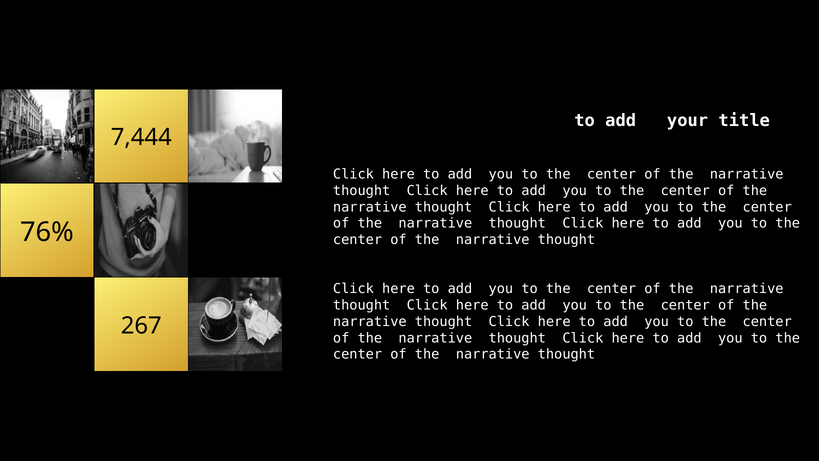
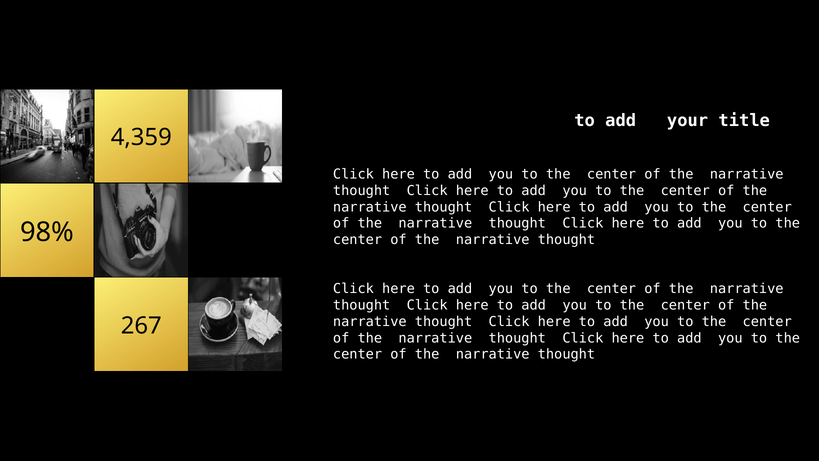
7,444: 7,444 -> 4,359
76%: 76% -> 98%
